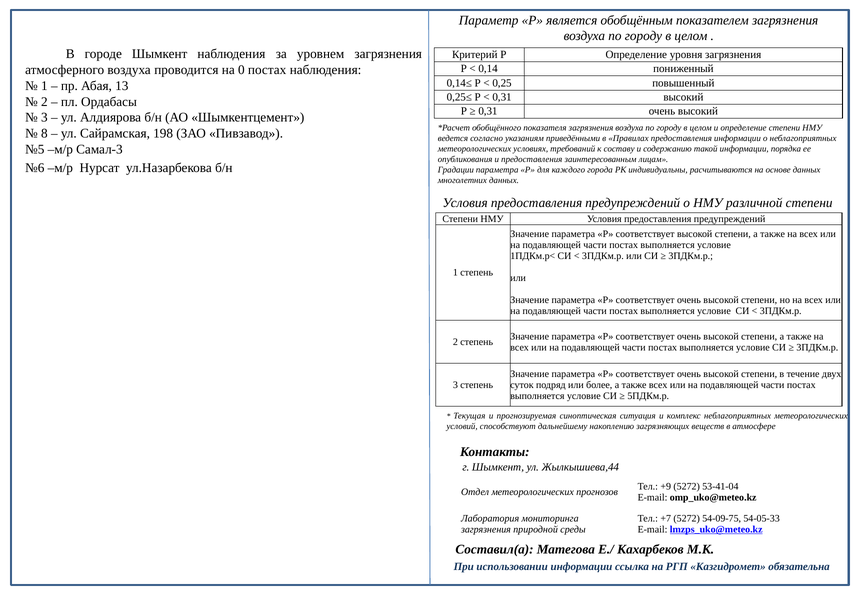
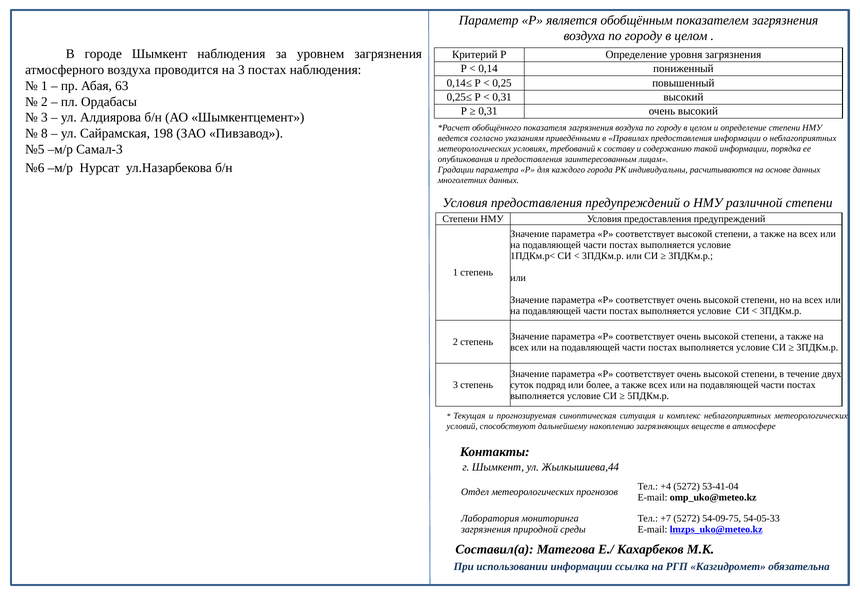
на 0: 0 -> 3
13: 13 -> 63
+9: +9 -> +4
